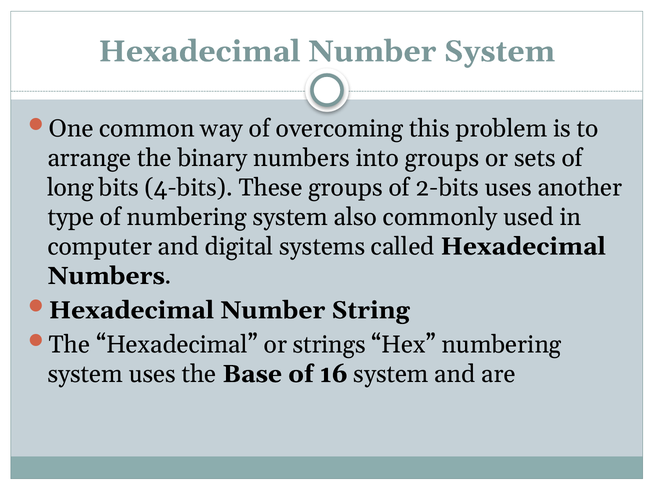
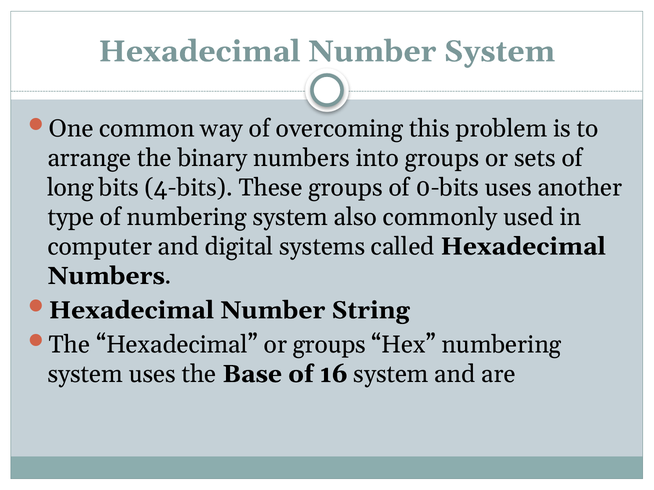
2-bits: 2-bits -> 0-bits
or strings: strings -> groups
